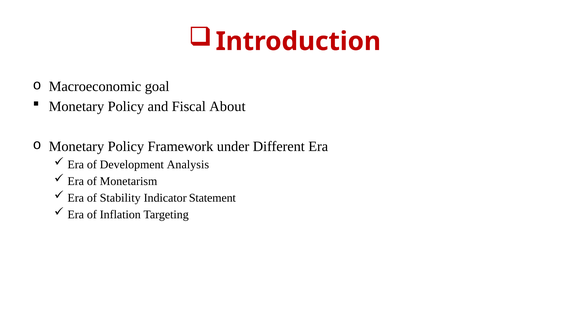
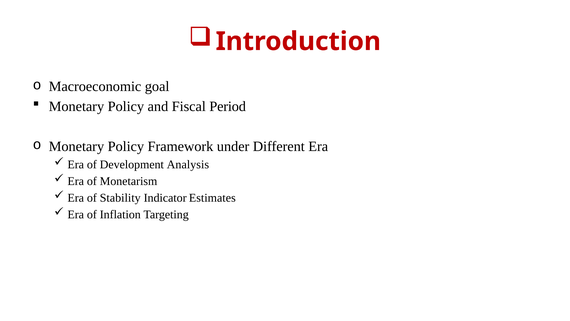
About: About -> Period
Statement: Statement -> Estimates
